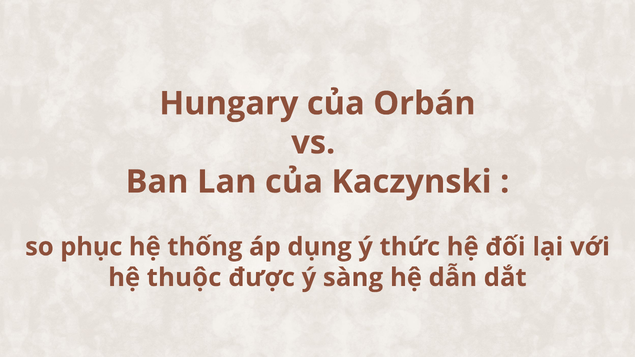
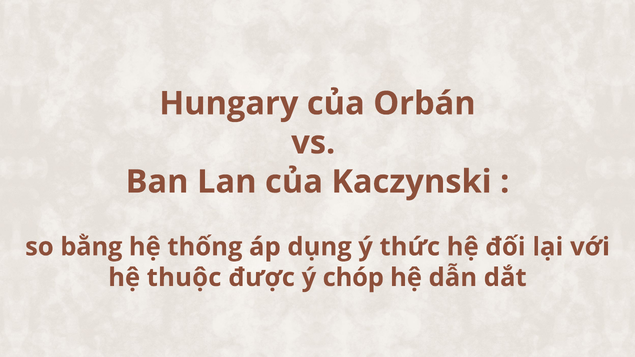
phục: phục -> bằng
sàng: sàng -> chóp
